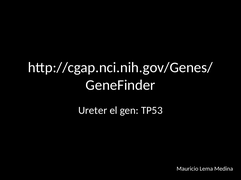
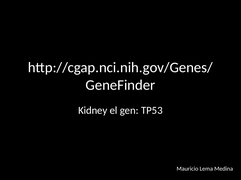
Ureter: Ureter -> Kidney
